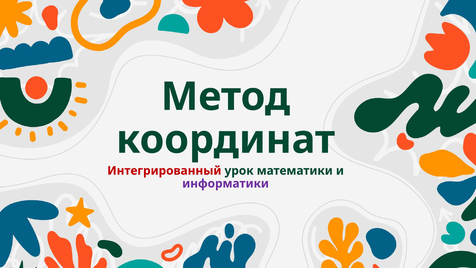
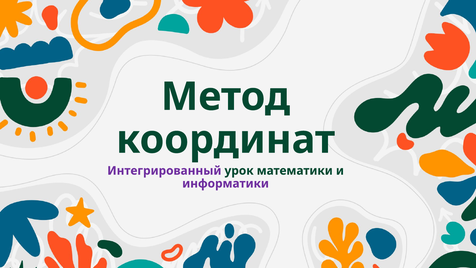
Интегрированный colour: red -> purple
